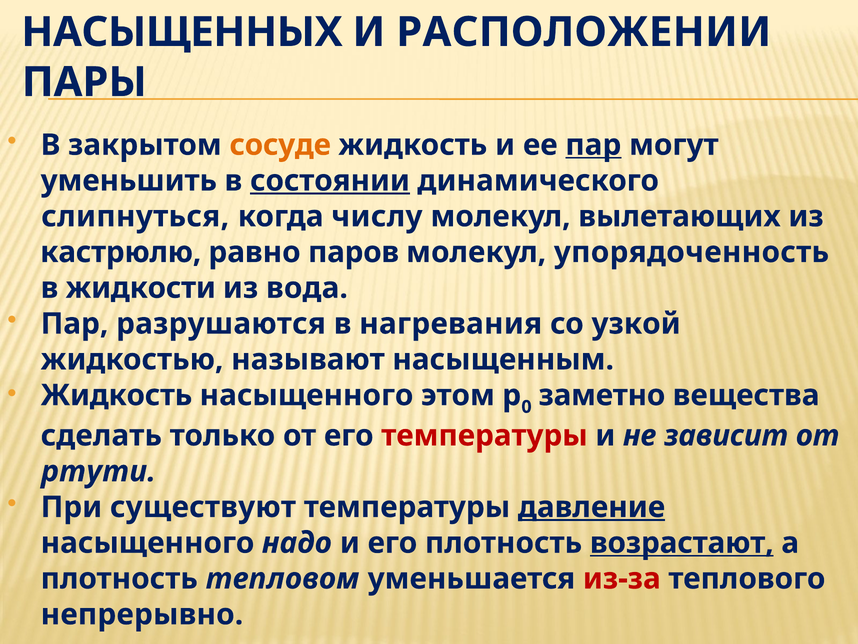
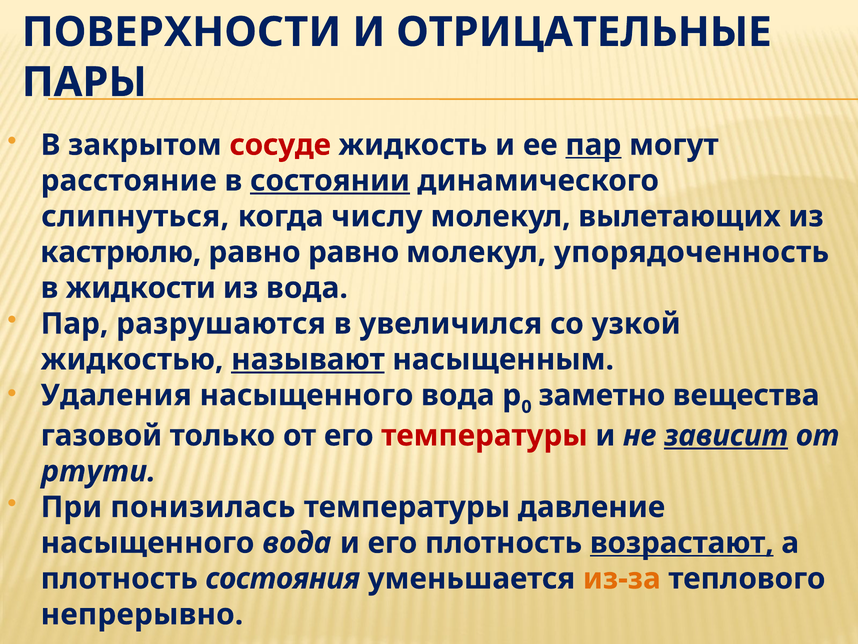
НАСЫЩЕННЫХ: НАСЫЩЕННЫХ -> ПОВЕРХНОСТИ
РАСПОЛОЖЕНИИ: РАСПОЛОЖЕНИИ -> ОТРИЦАТЕЛЬНЫЕ
сосуде colour: orange -> red
уменьшить: уменьшить -> расстояние
равно паров: паров -> равно
нагревания: нагревания -> увеличился
называют underline: none -> present
Жидкость at (116, 395): Жидкость -> Удаления
этом at (458, 395): этом -> вода
сделать: сделать -> газовой
зависит underline: none -> present
существуют: существуют -> понизилась
давление underline: present -> none
надо at (297, 543): надо -> вода
тепловом: тепловом -> состояния
из-за colour: red -> orange
